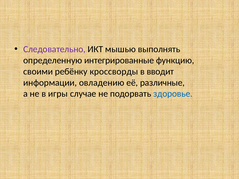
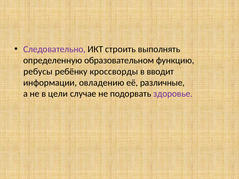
мышью: мышью -> строить
интегрированные: интегрированные -> образовательном
своими: своими -> ребусы
игры: игры -> цели
здоровье colour: blue -> purple
